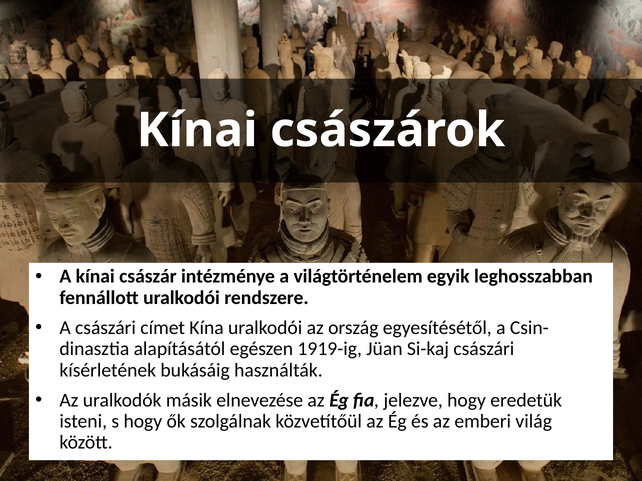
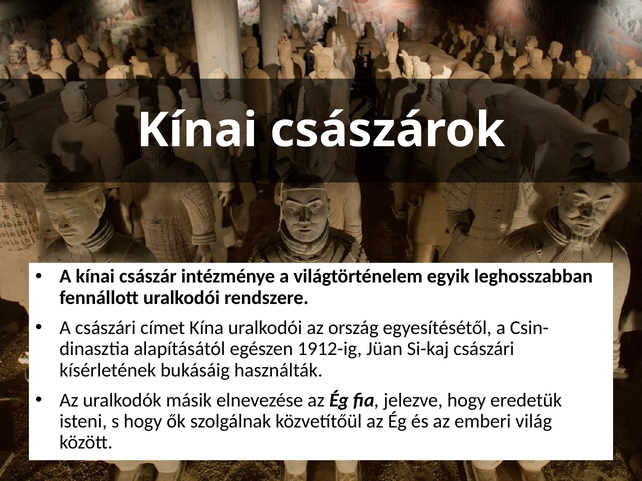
1919-ig: 1919-ig -> 1912-ig
